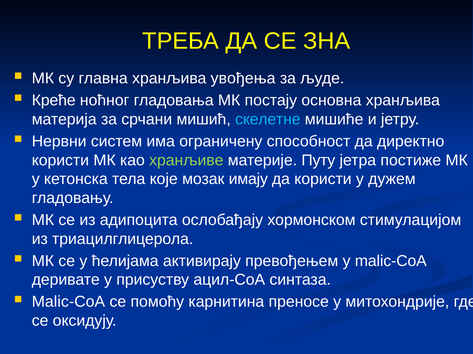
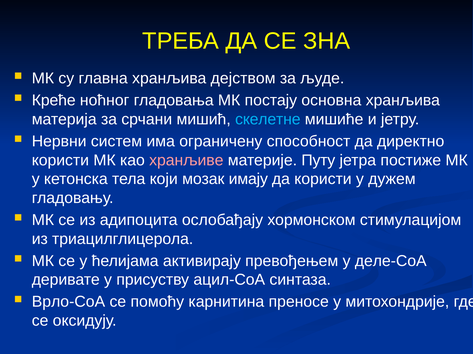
увођења: увођења -> дејством
хранљиве colour: light green -> pink
које: које -> који
у malic-СоА: malic-СоА -> деле-СоА
Malic-СоА at (68, 302): Malic-СоА -> Врло-СоА
